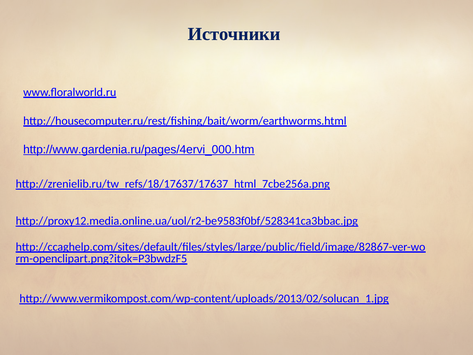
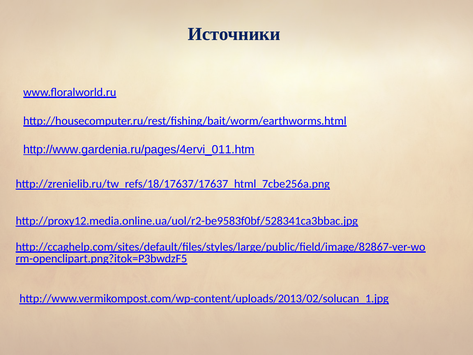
http://www.gardenia.ru/pages/4ervi_000.htm: http://www.gardenia.ru/pages/4ervi_000.htm -> http://www.gardenia.ru/pages/4ervi_011.htm
